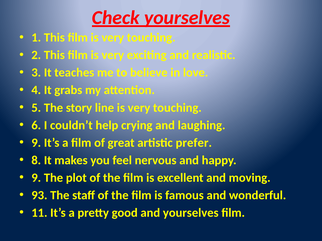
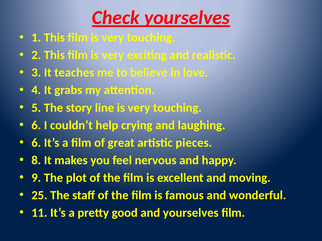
9 at (36, 143): 9 -> 6
prefer: prefer -> pieces
93: 93 -> 25
